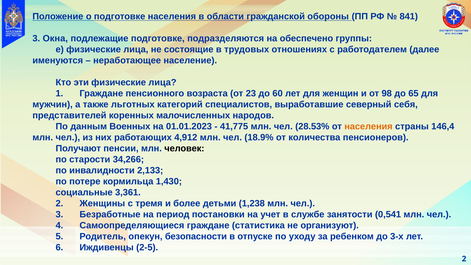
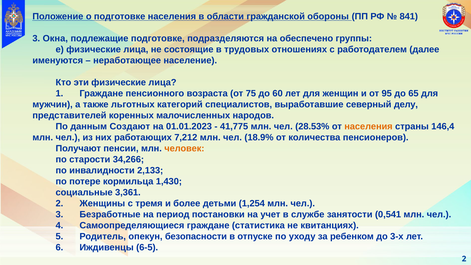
23: 23 -> 75
98: 98 -> 95
себя: себя -> делу
Военных: Военных -> Создают
4,912: 4,912 -> 7,212
человек colour: black -> orange
1,238: 1,238 -> 1,254
организуют: организуют -> квитанциях
2-5: 2-5 -> 6-5
